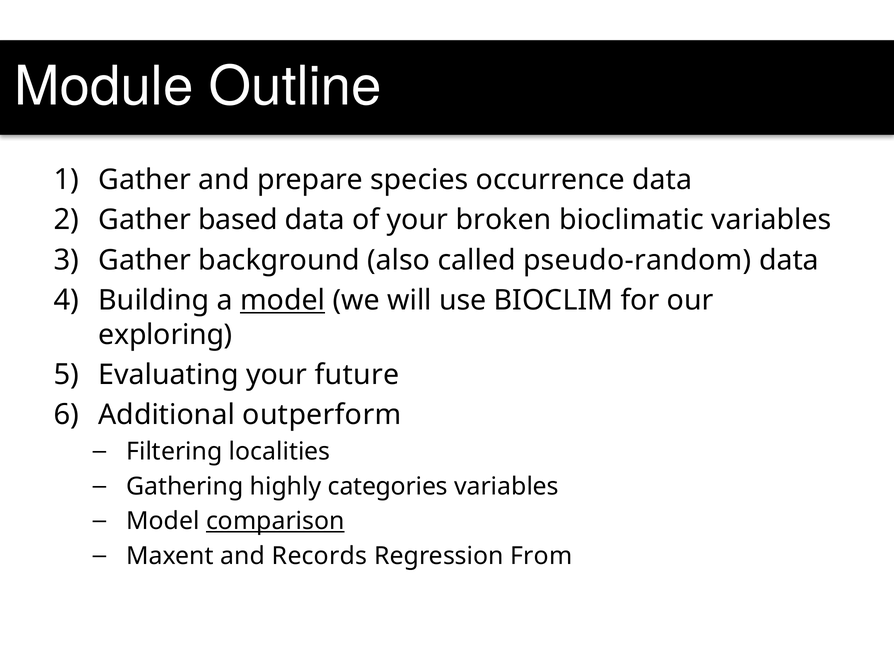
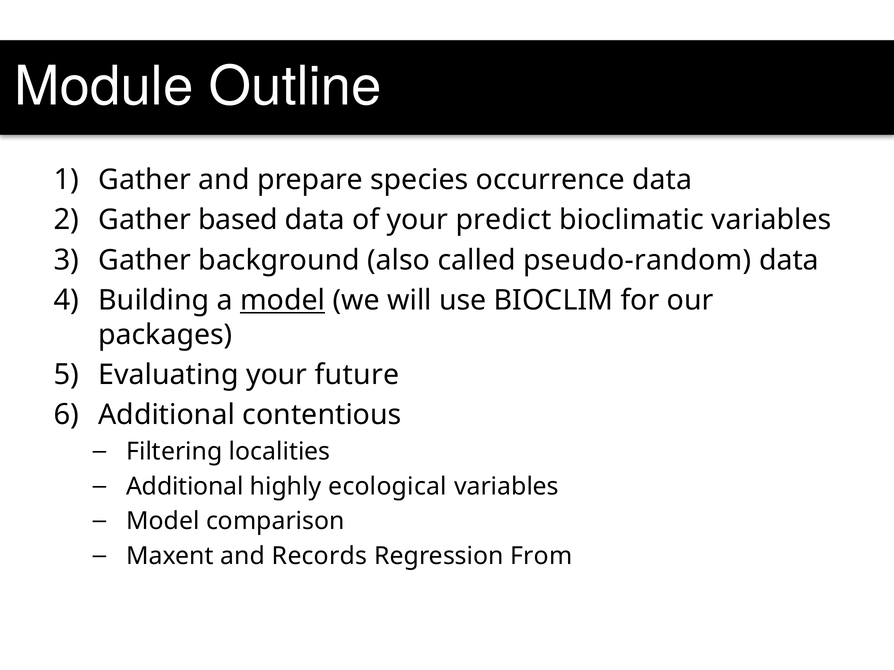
broken: broken -> predict
exploring: exploring -> packages
outperform: outperform -> contentious
Gathering at (185, 487): Gathering -> Additional
categories: categories -> ecological
comparison underline: present -> none
